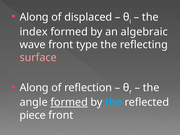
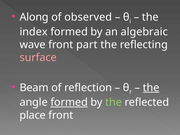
displaced: displaced -> observed
type: type -> part
Along at (34, 88): Along -> Beam
the at (151, 88) underline: none -> present
the at (114, 102) colour: light blue -> light green
piece: piece -> place
